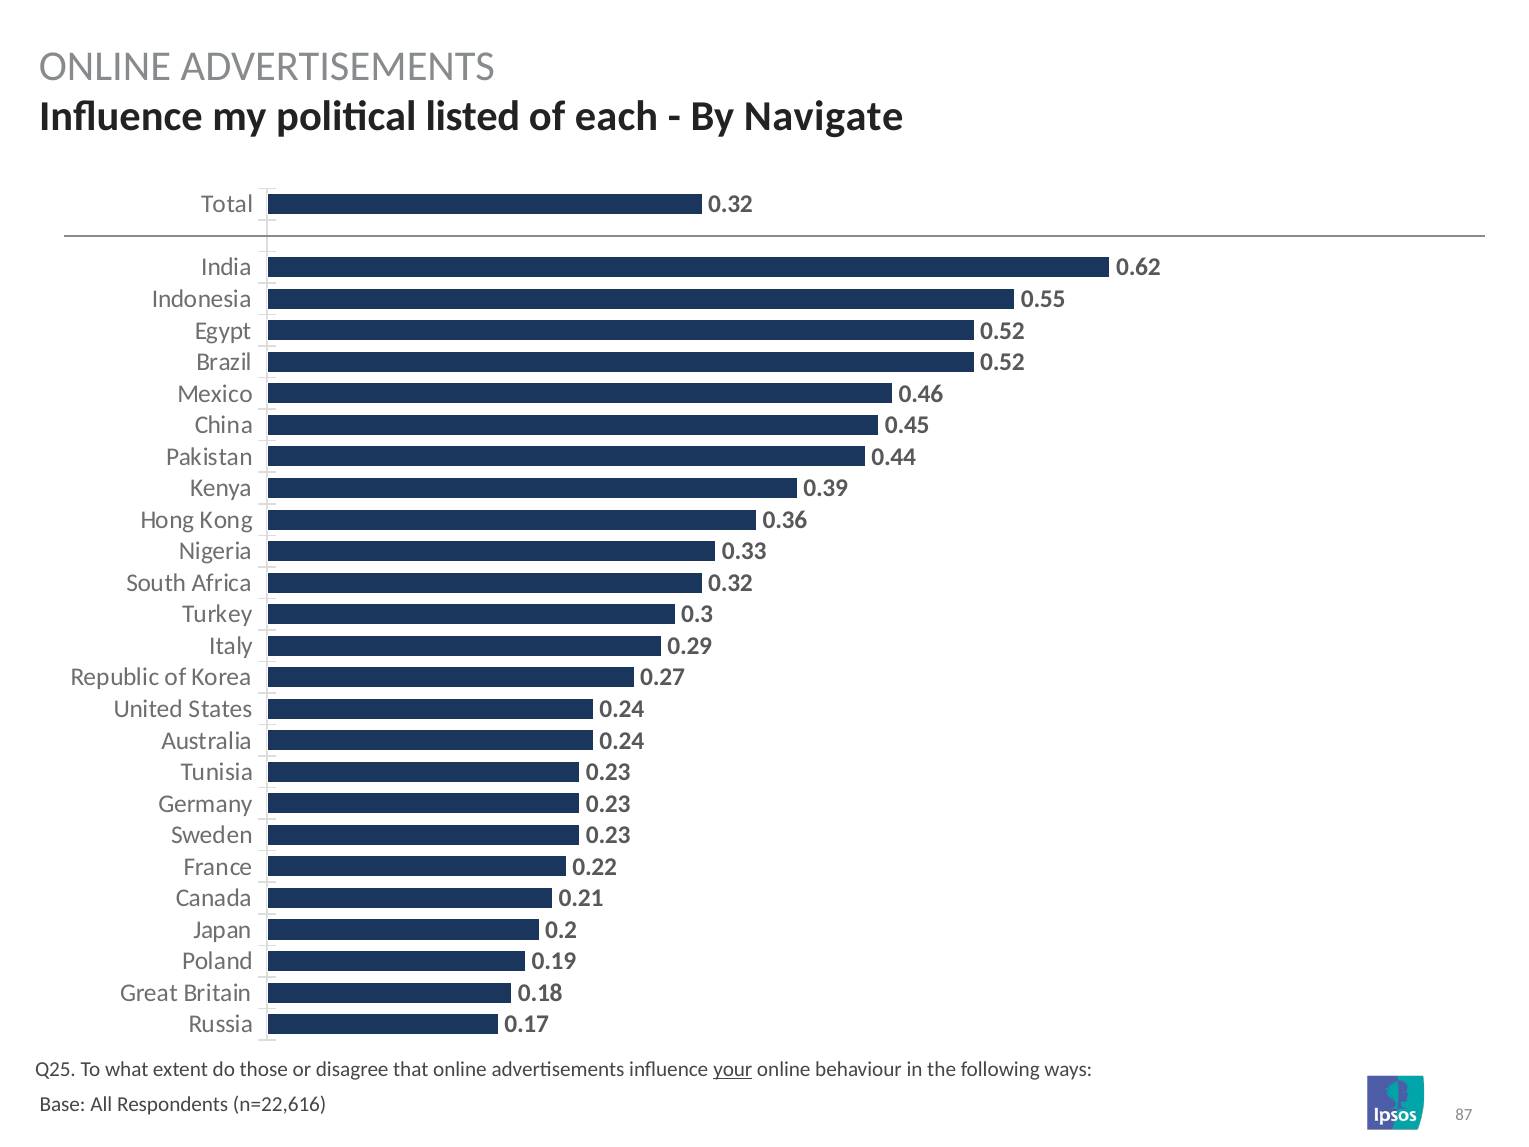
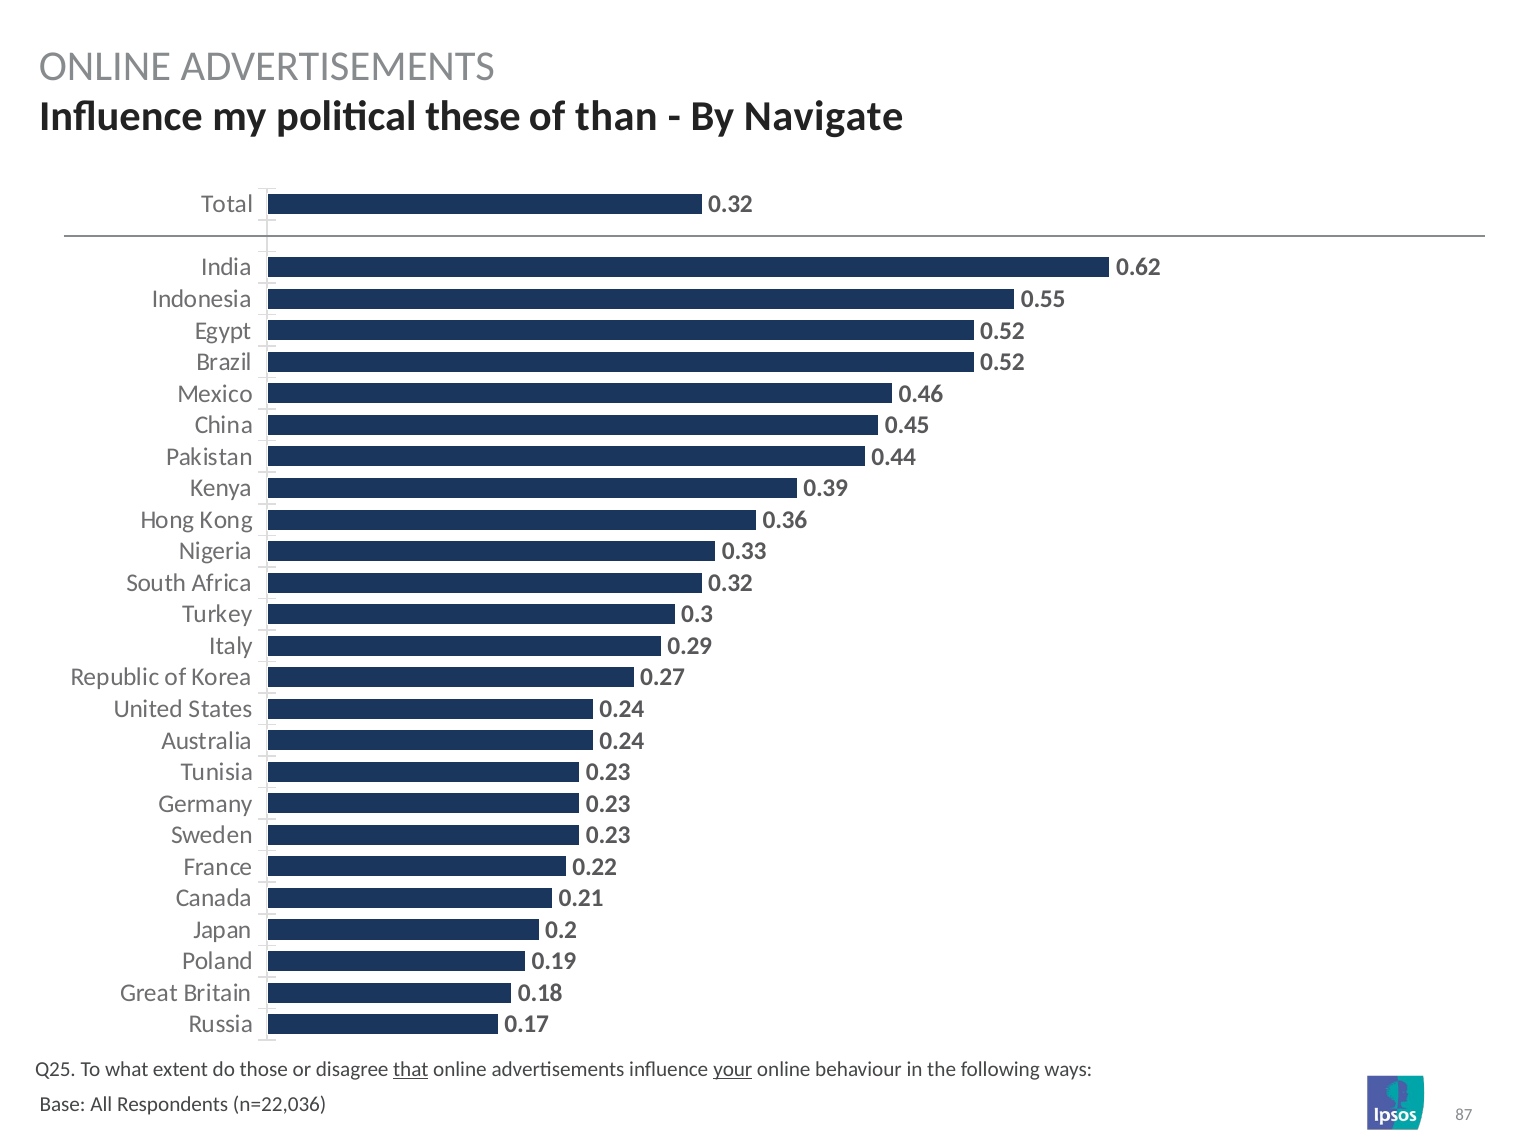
listed: listed -> these
each: each -> than
that underline: none -> present
n=22,616: n=22,616 -> n=22,036
